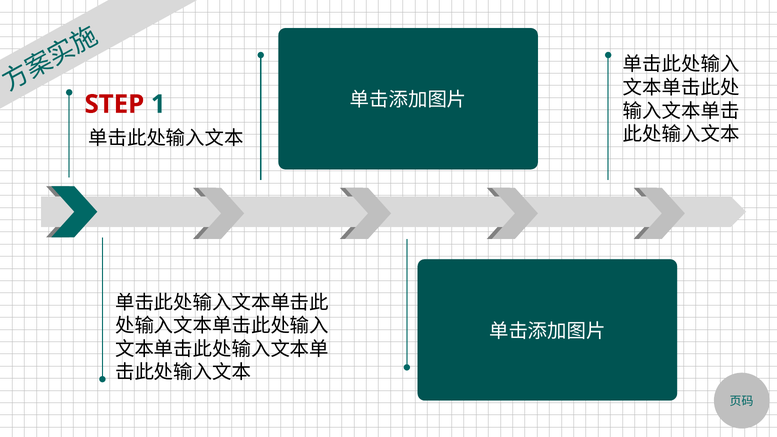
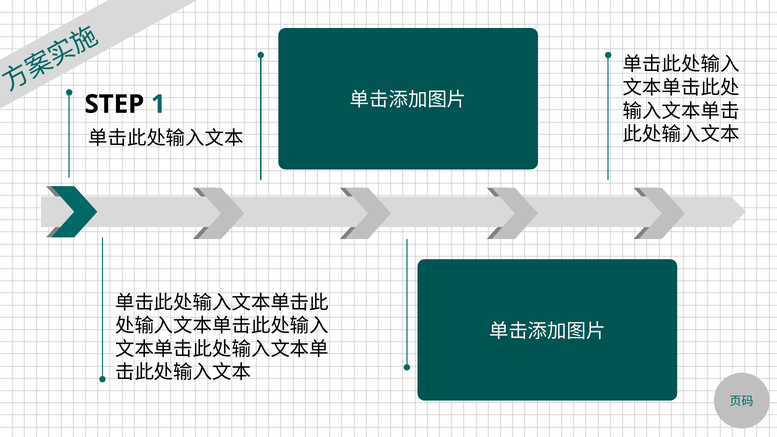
STEP colour: red -> black
